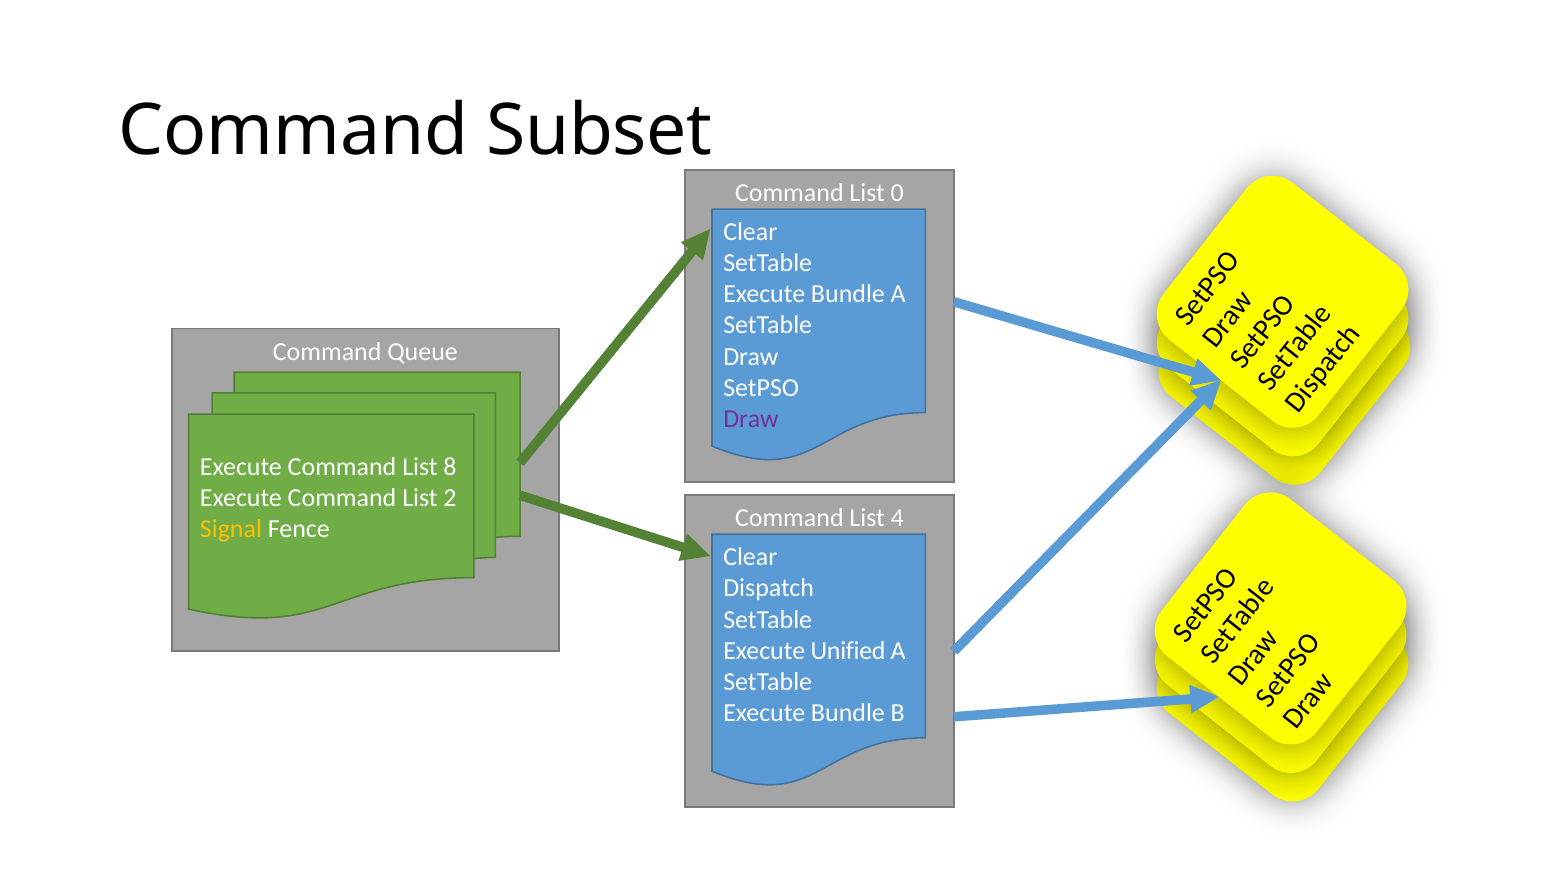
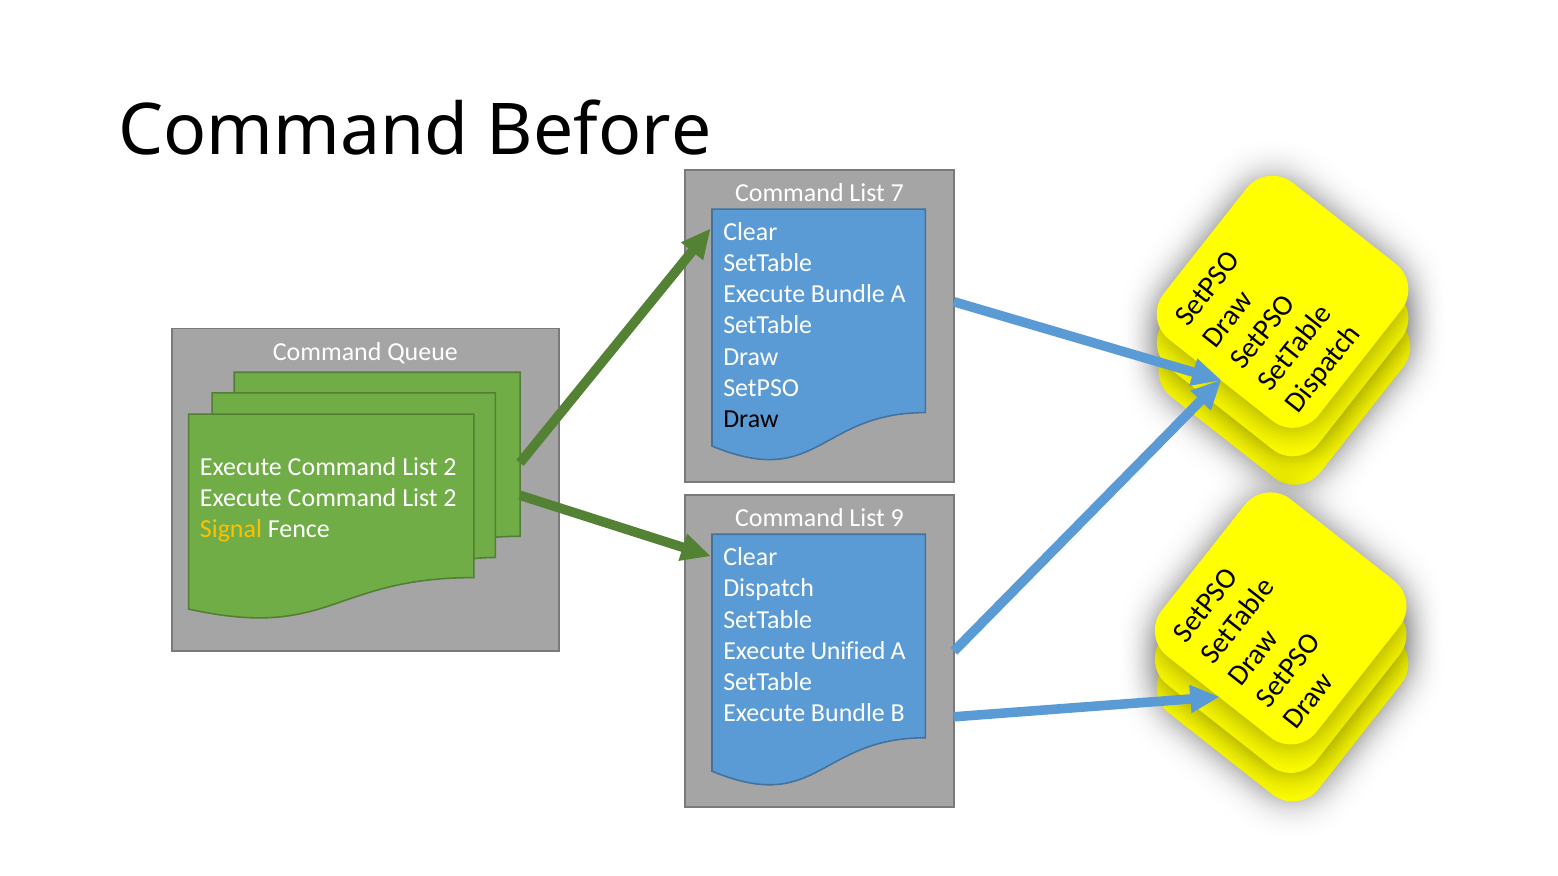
Subset: Subset -> Before
0: 0 -> 7
Draw at (751, 419) colour: purple -> black
8 at (450, 467): 8 -> 2
4: 4 -> 9
